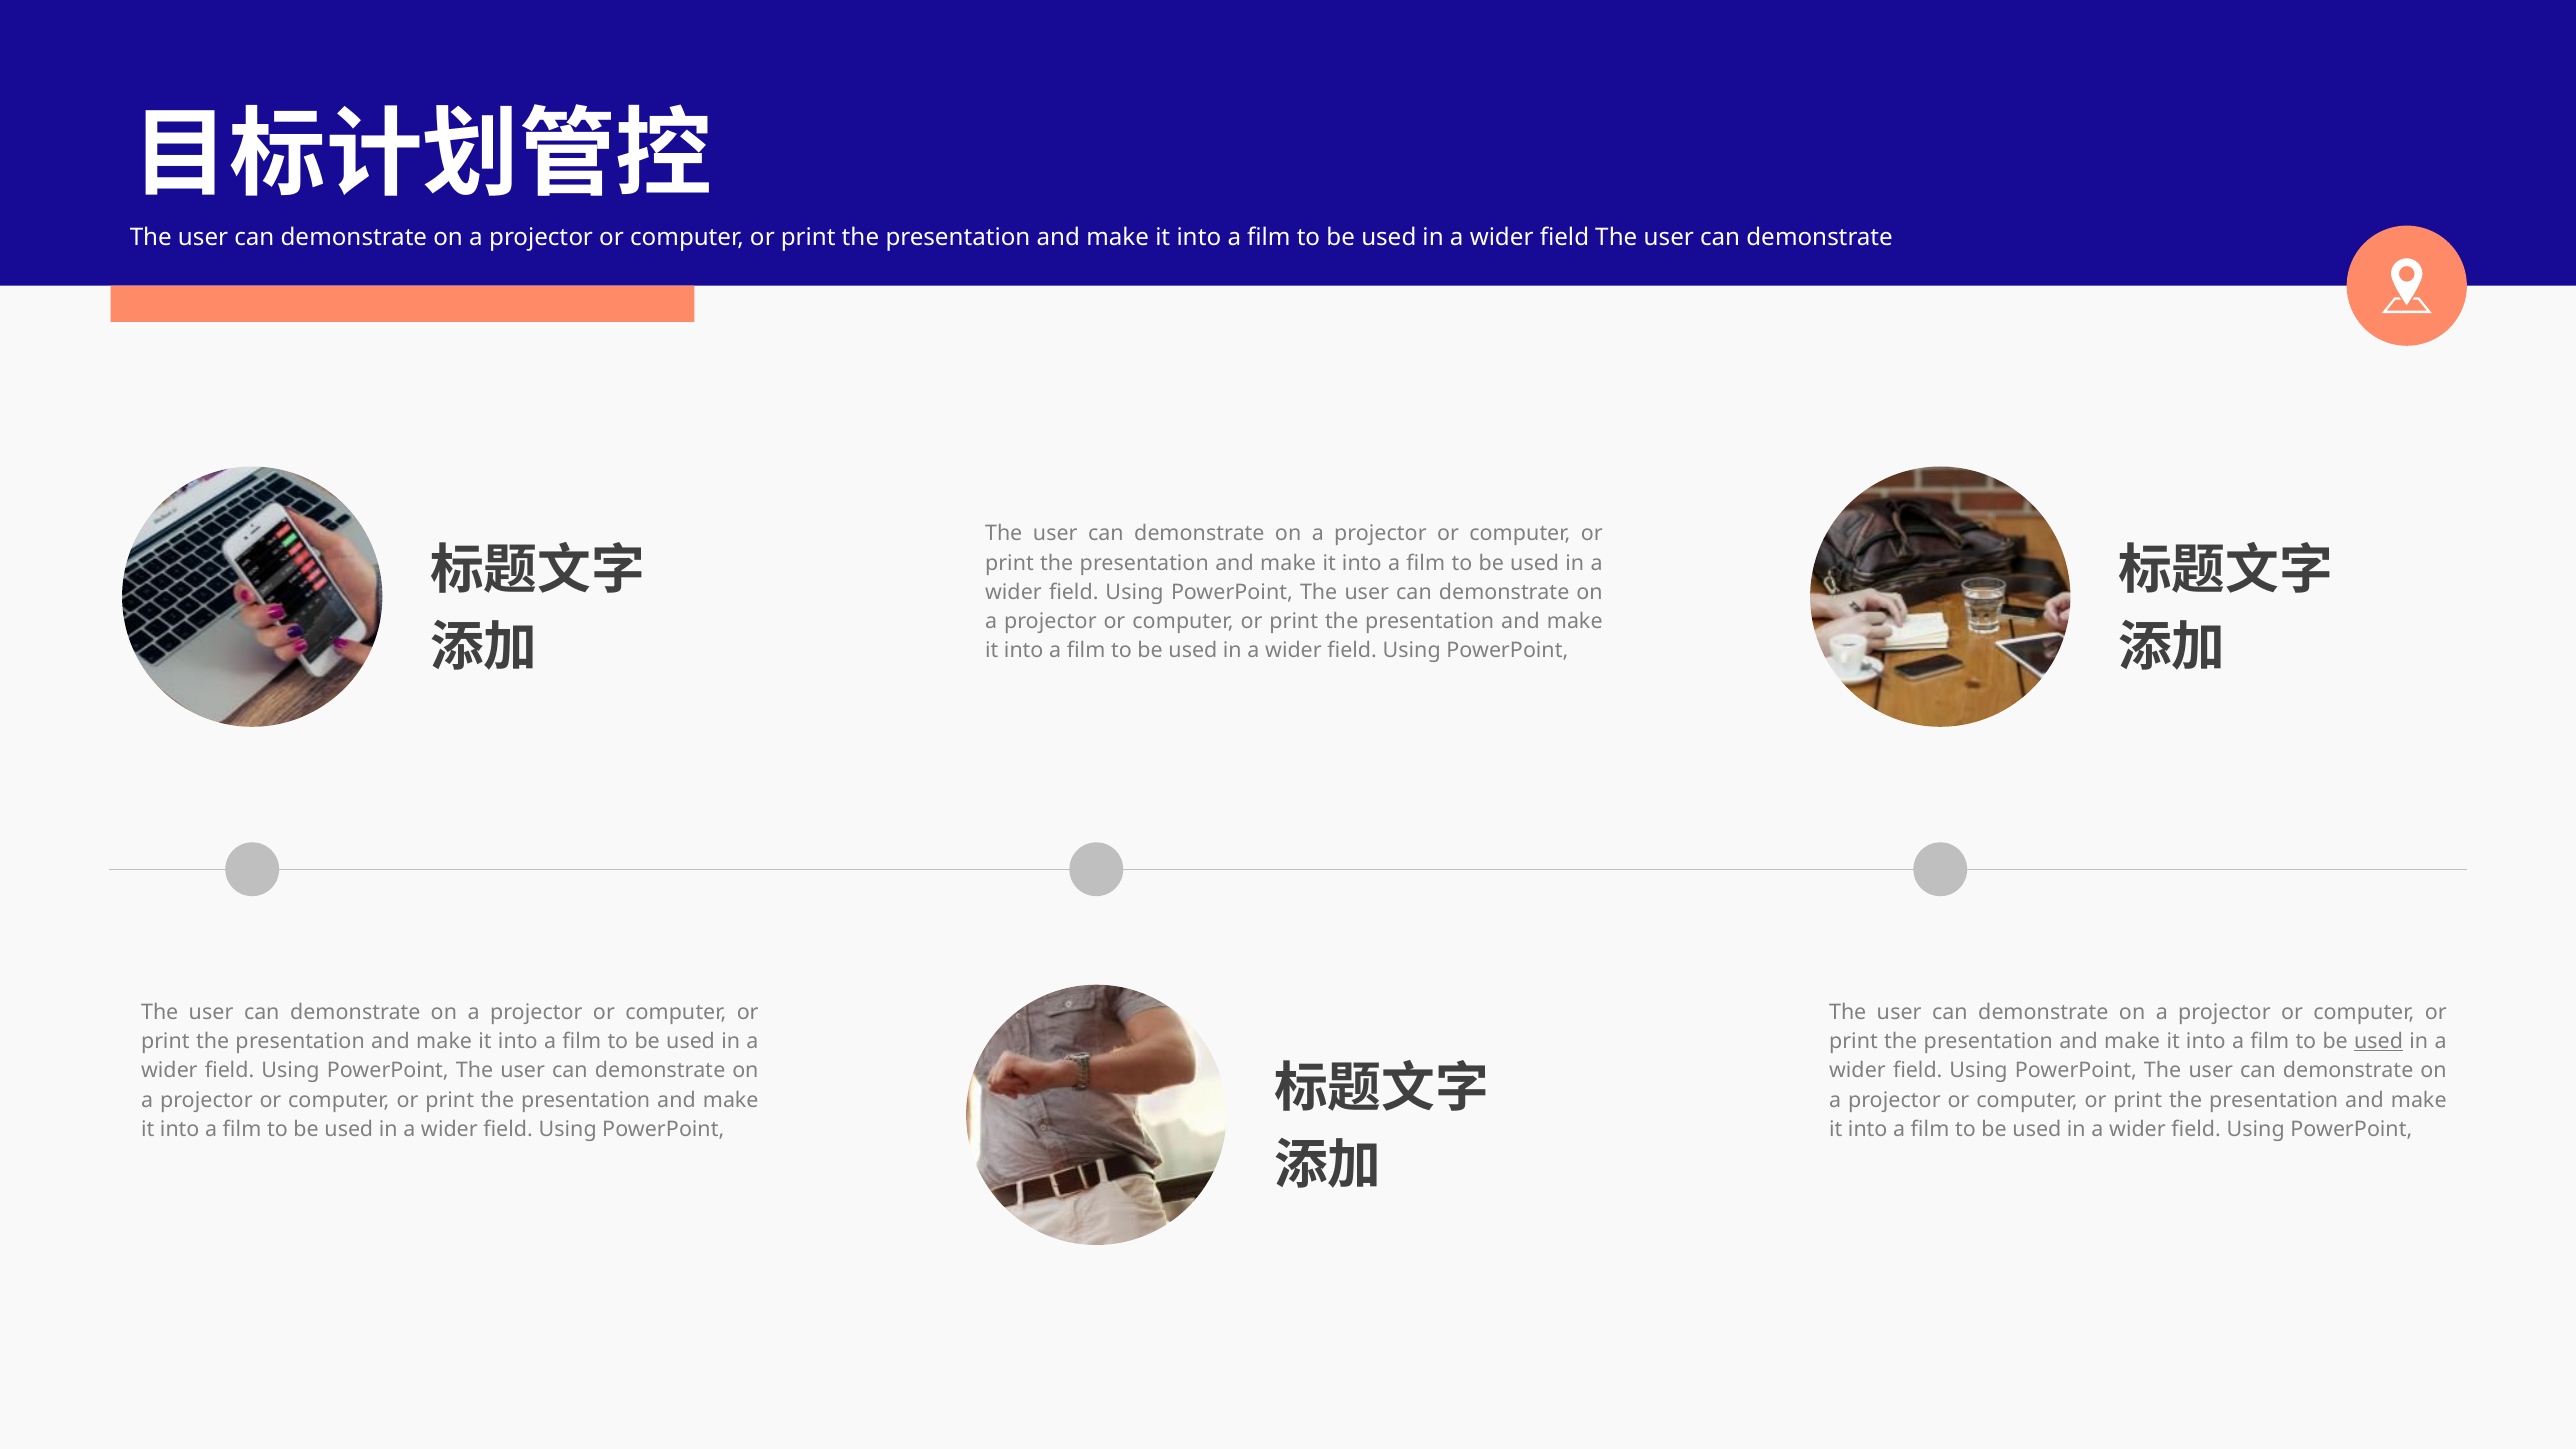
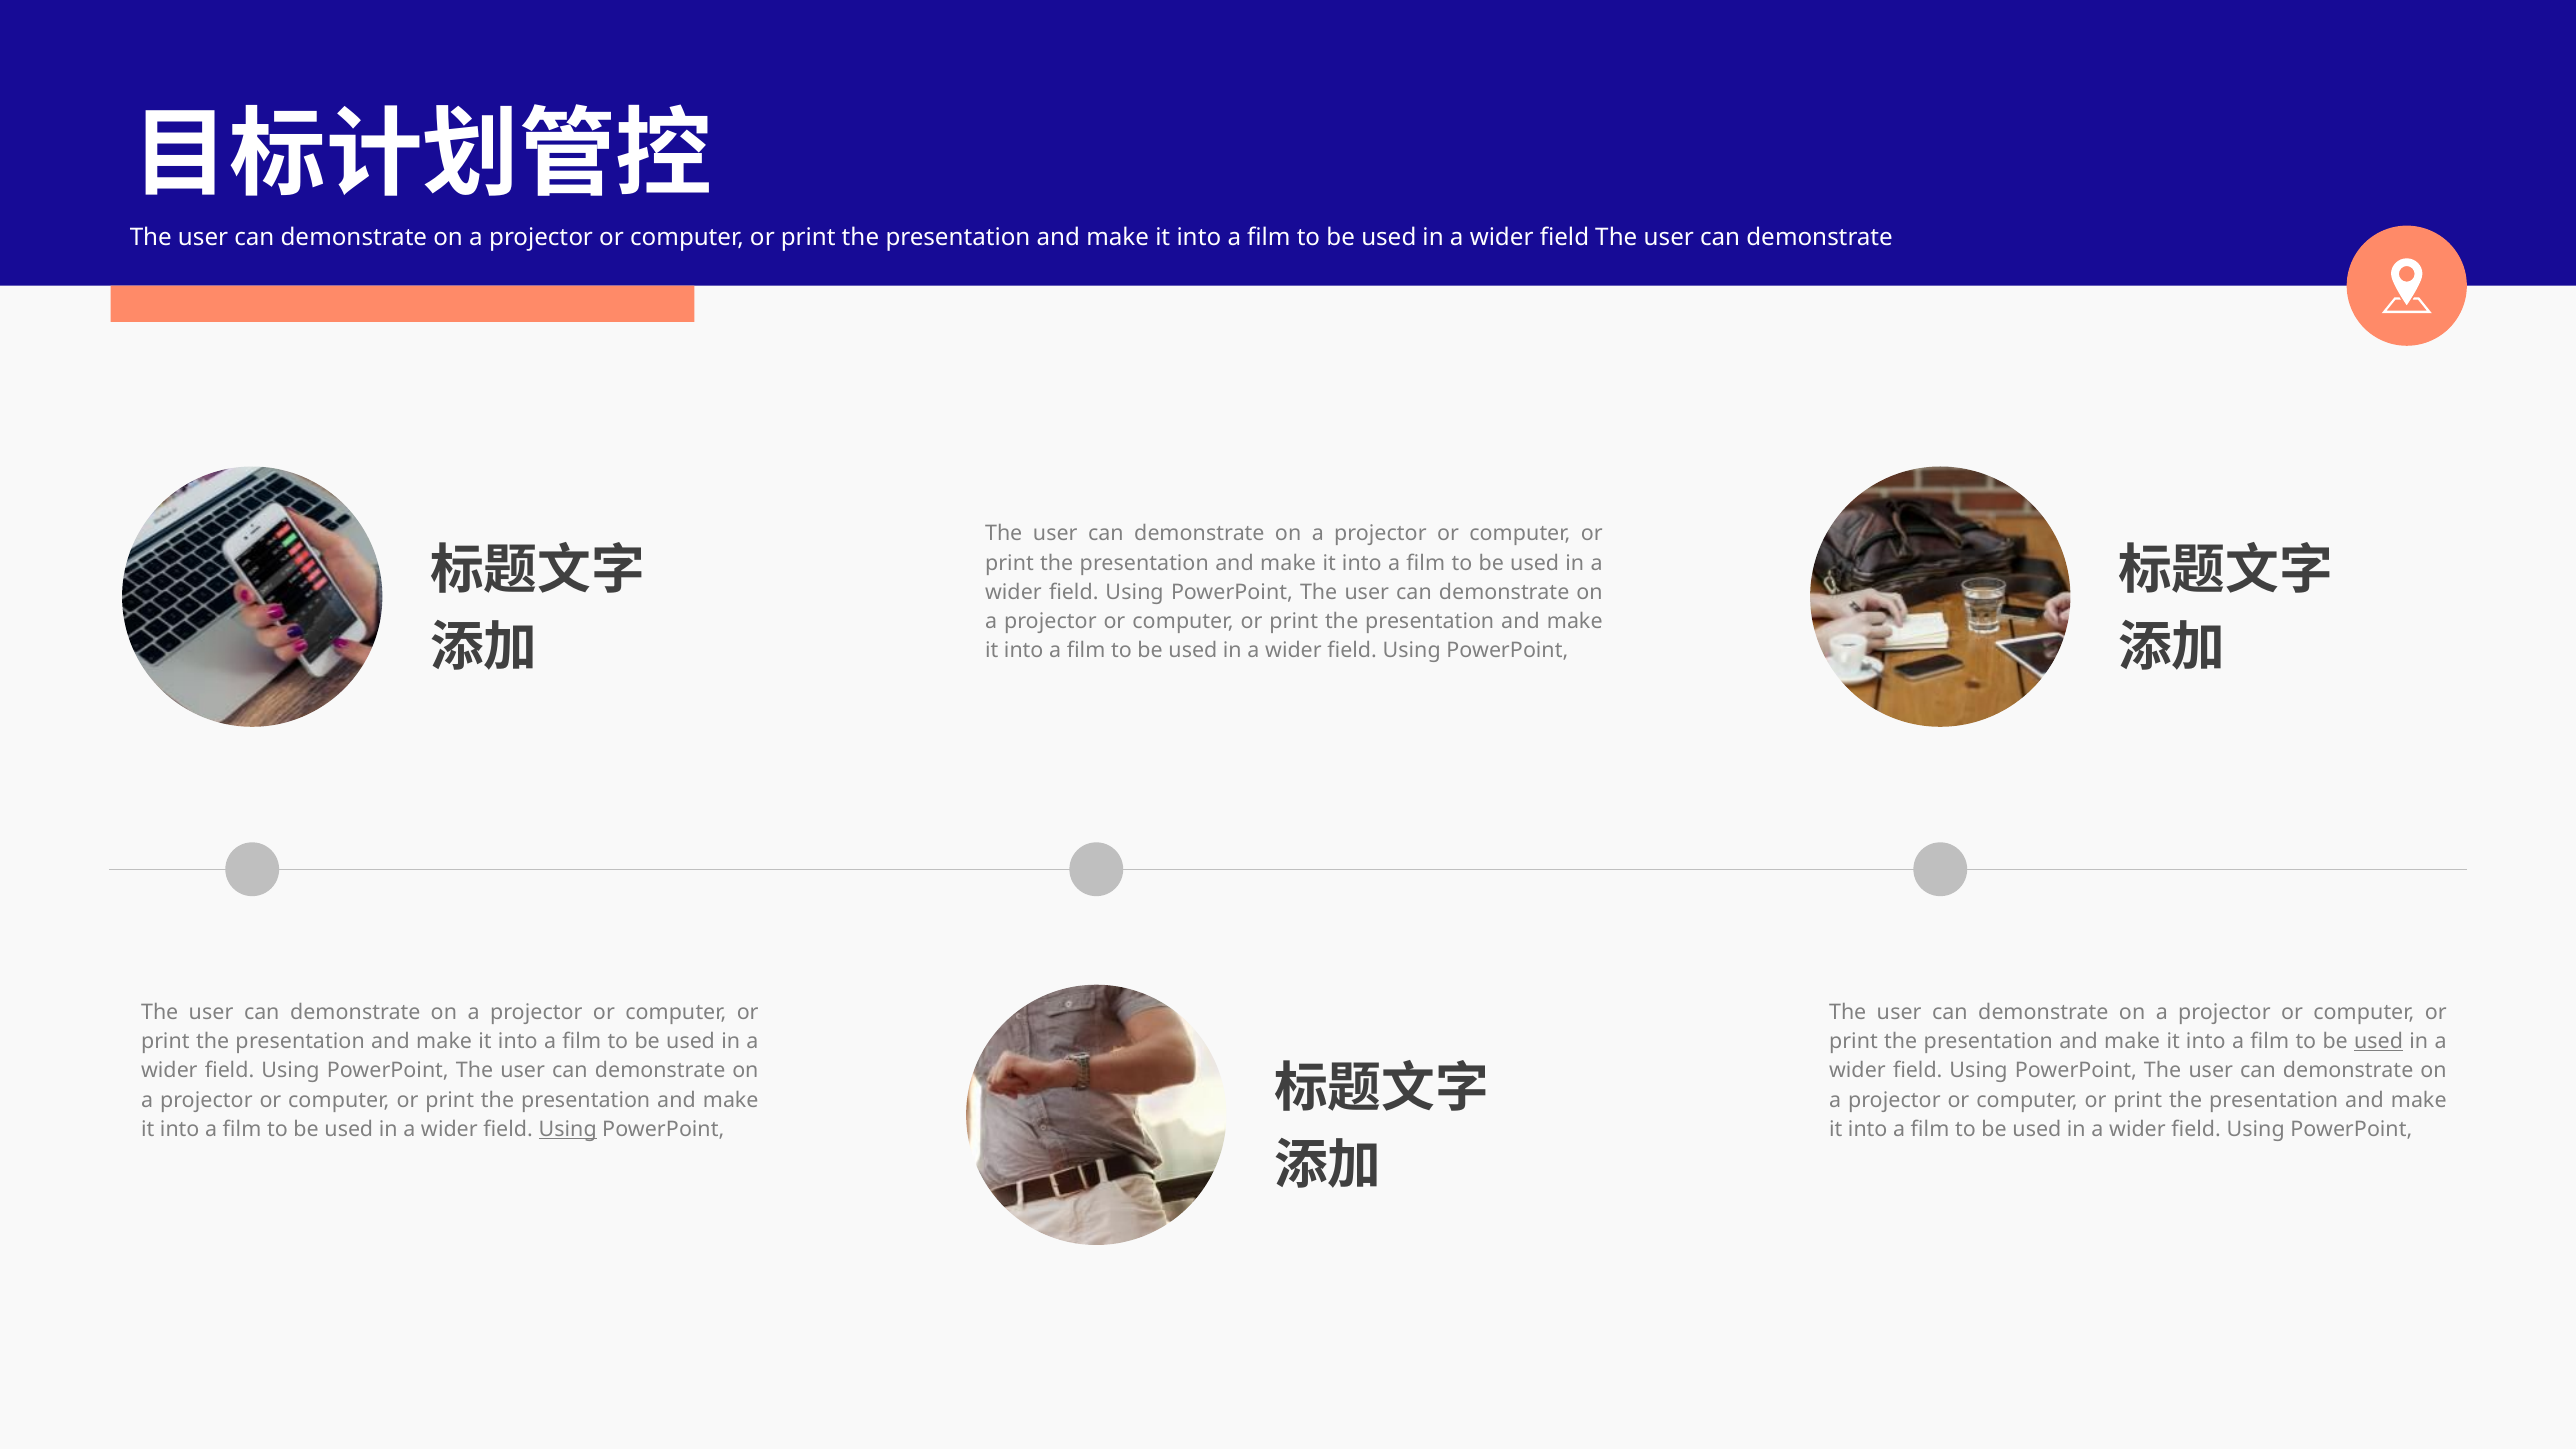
Using at (568, 1129) underline: none -> present
